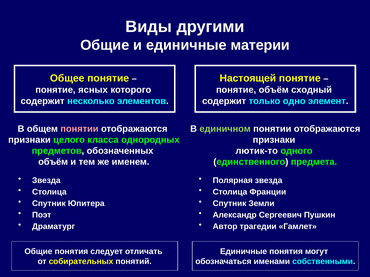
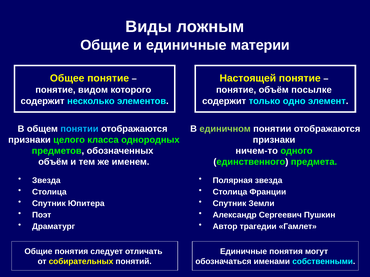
другими: другими -> ложным
ясных: ясных -> видом
сходный: сходный -> посылке
понятии at (79, 129) colour: pink -> light blue
лютик-то: лютик-то -> ничем-то
